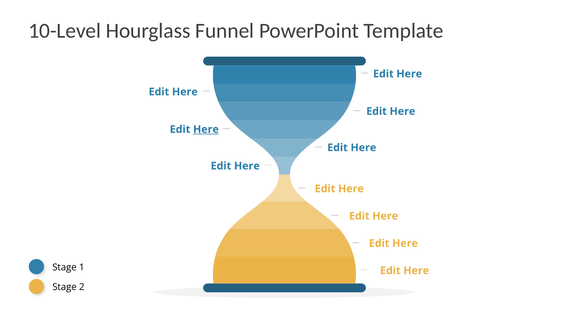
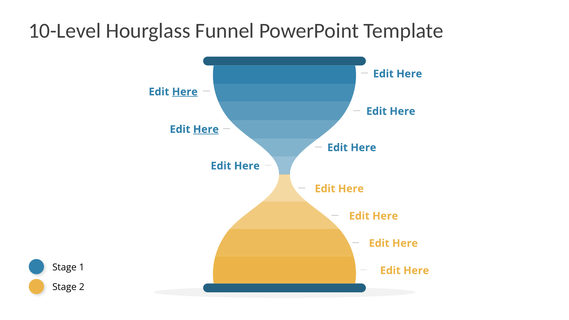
Here at (185, 92) underline: none -> present
